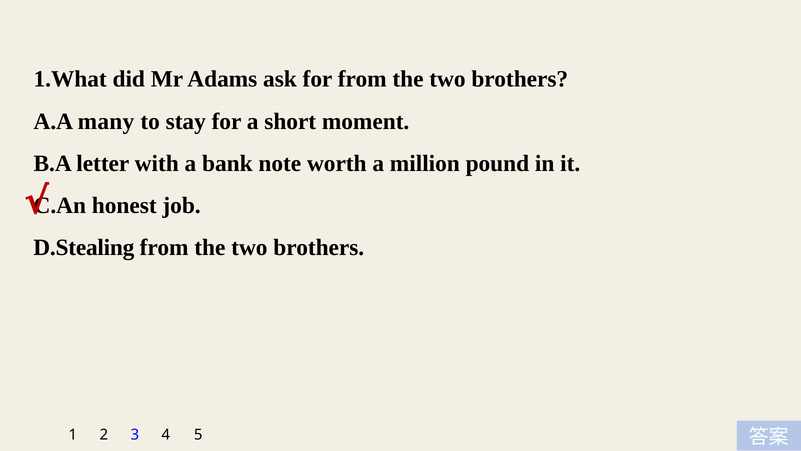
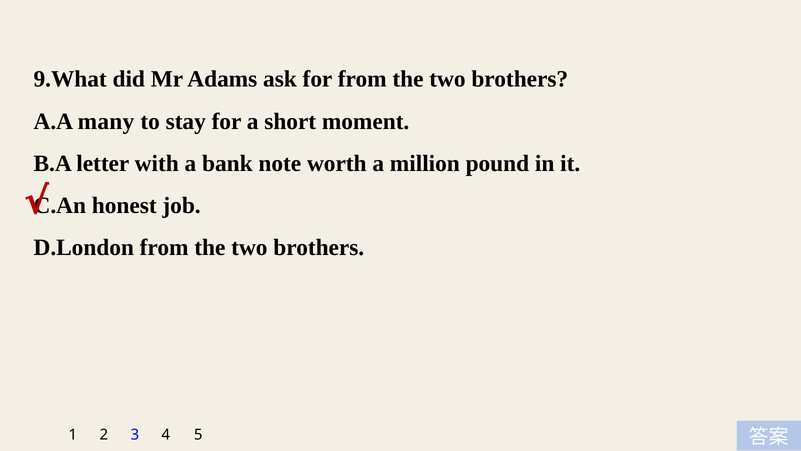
1.What: 1.What -> 9.What
D.Stealing: D.Stealing -> D.London
